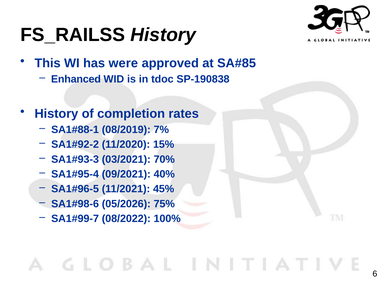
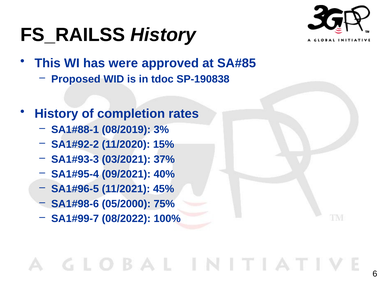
Enhanced: Enhanced -> Proposed
7%: 7% -> 3%
70%: 70% -> 37%
05/2026: 05/2026 -> 05/2000
